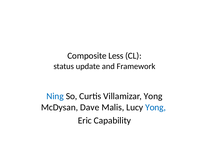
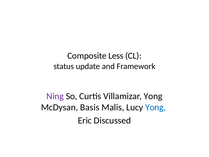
Ning colour: blue -> purple
Dave: Dave -> Basis
Capability: Capability -> Discussed
